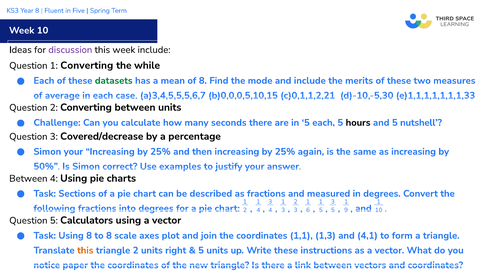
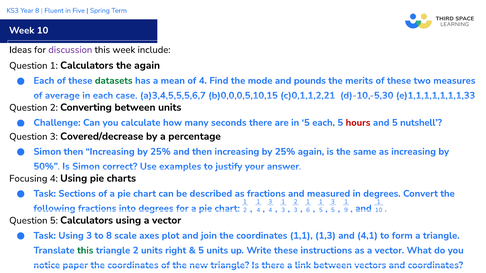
1 Converting: Converting -> Calculators
the while: while -> again
of 8: 8 -> 4
and include: include -> pounds
hours colour: black -> red
Simon your: your -> then
Between at (28, 179): Between -> Focusing
Using 8: 8 -> 3
this at (85, 251) colour: orange -> green
